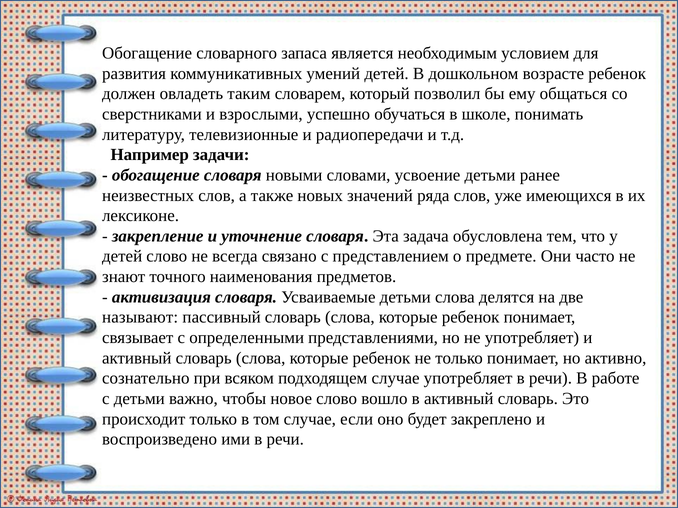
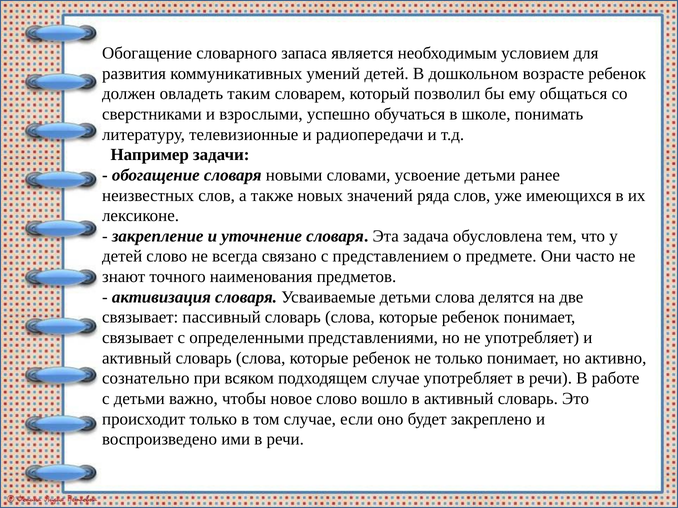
называют at (140, 318): называют -> связывает
